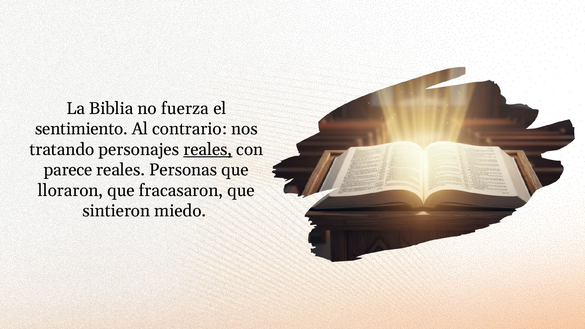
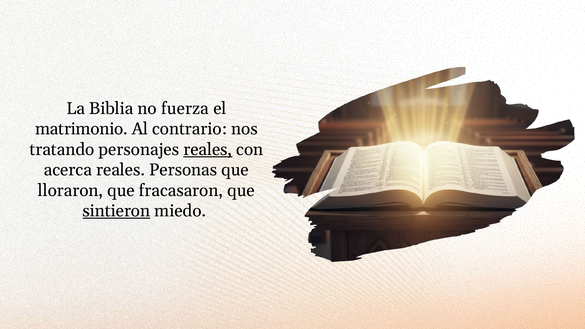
sentimiento: sentimiento -> matrimonio
parece: parece -> acerca
sintieron underline: none -> present
